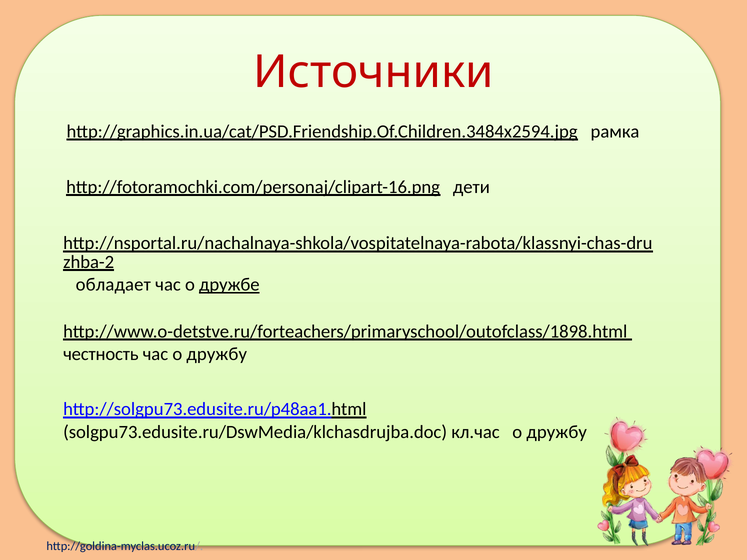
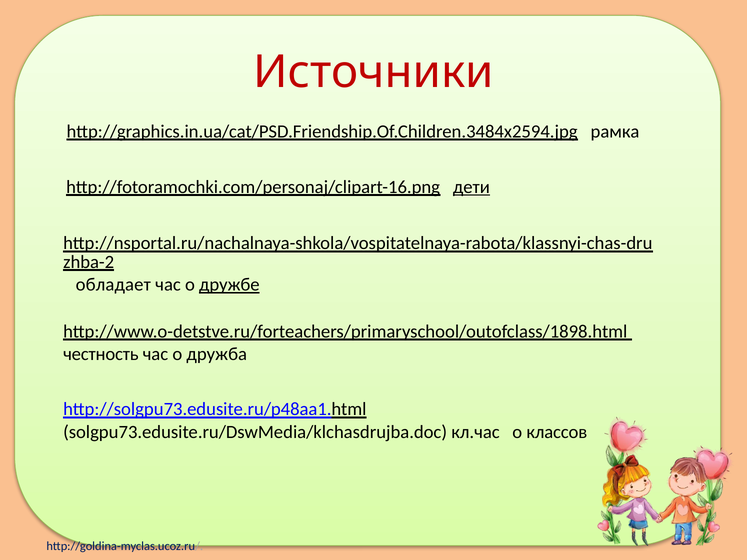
дети underline: none -> present
час о дружбу: дружбу -> дружба
кл.час о дружбу: дружбу -> классов
